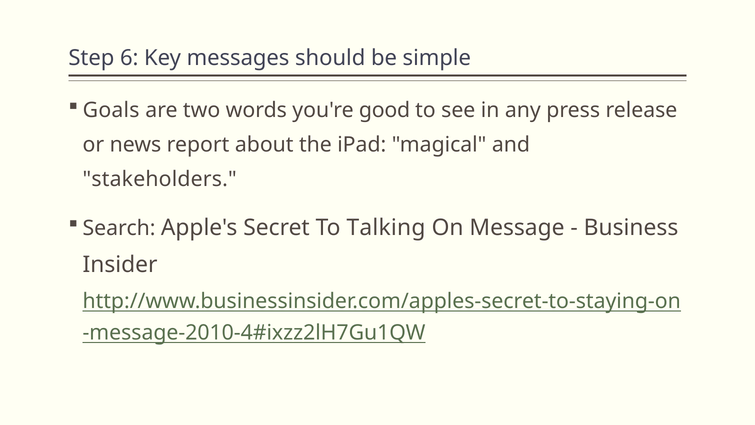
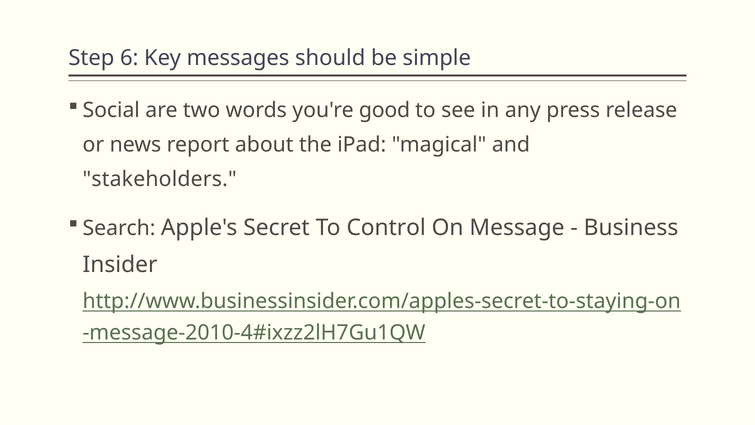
Goals: Goals -> Social
Talking: Talking -> Control
